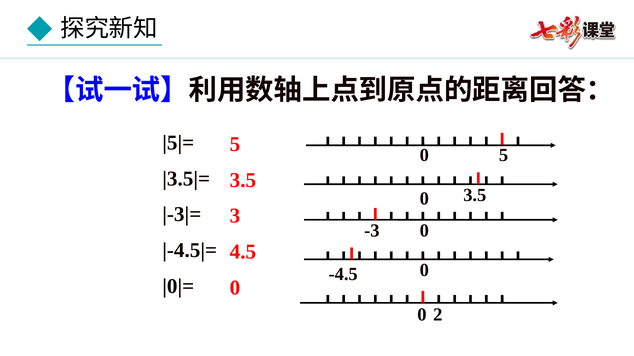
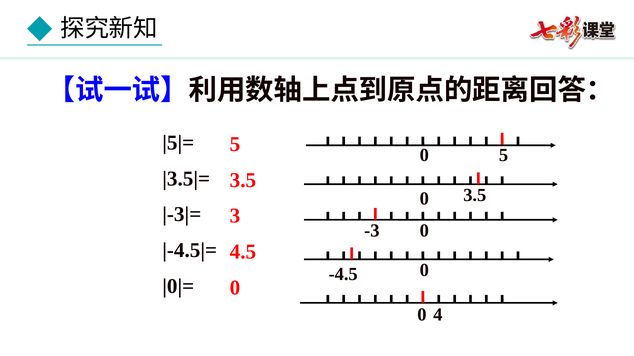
2: 2 -> 4
